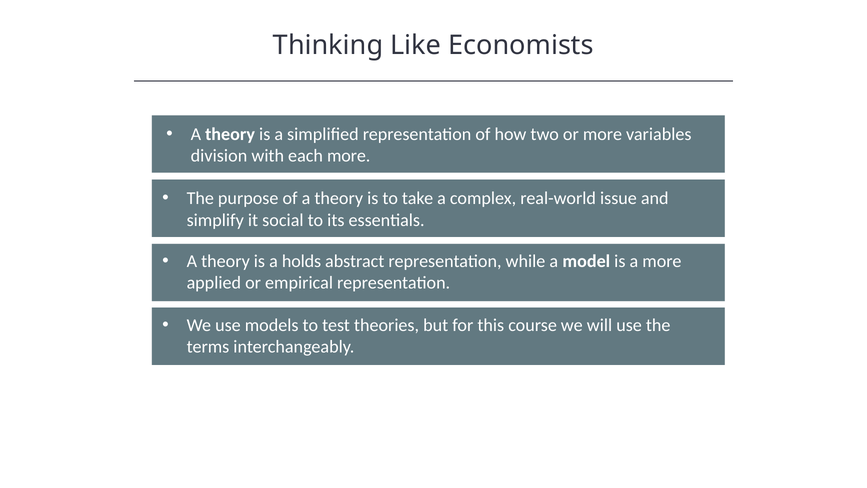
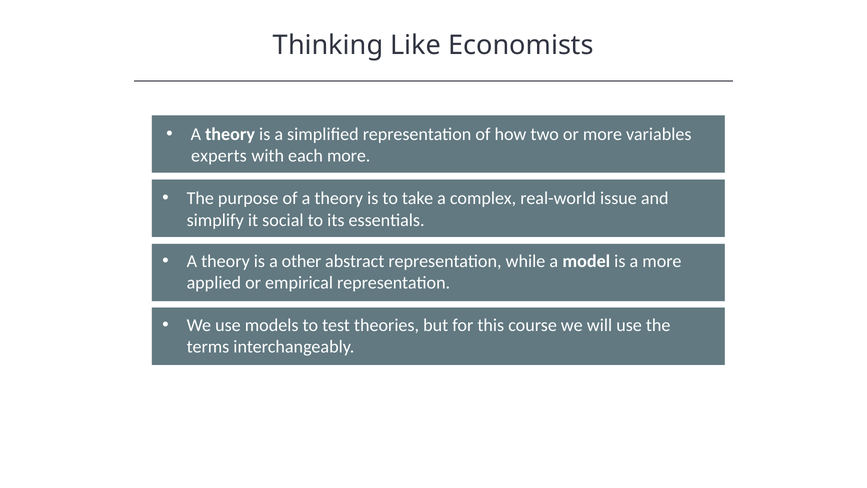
division: division -> experts
holds: holds -> other
